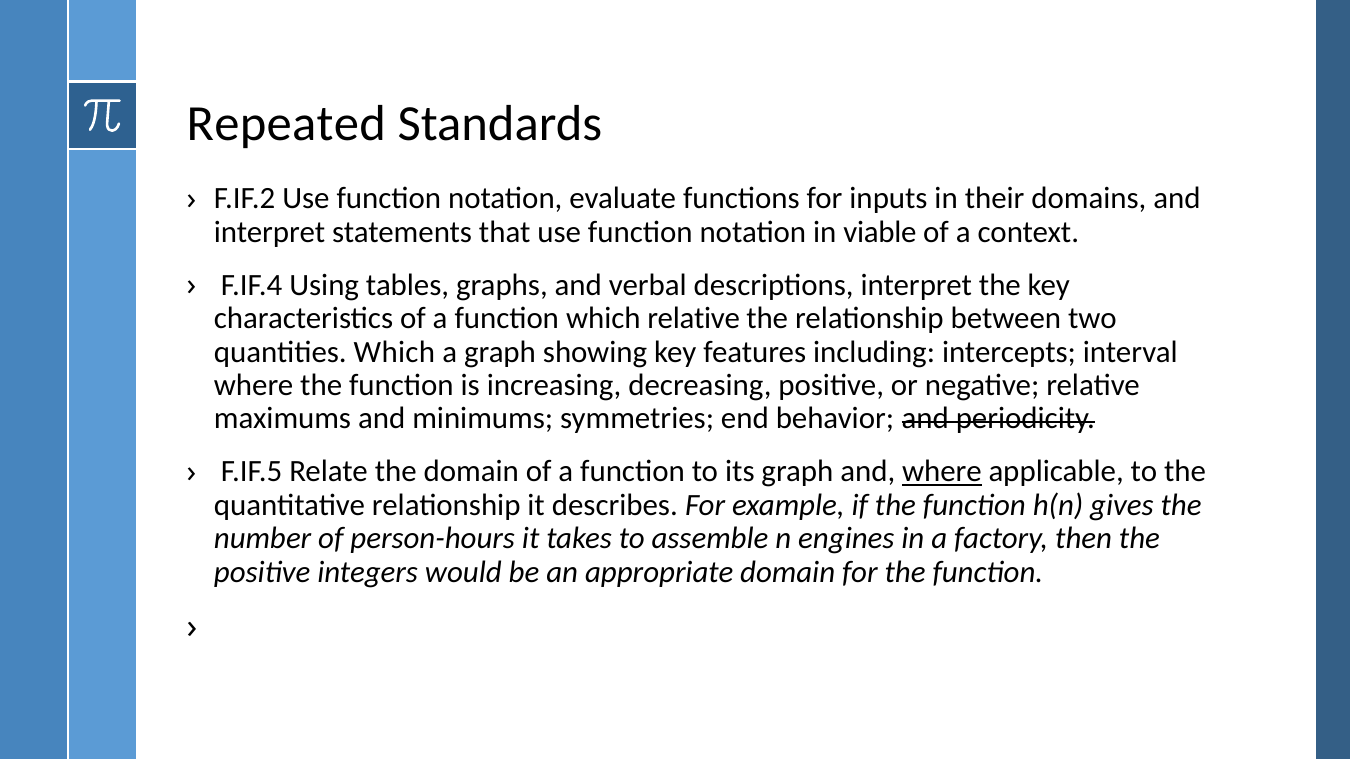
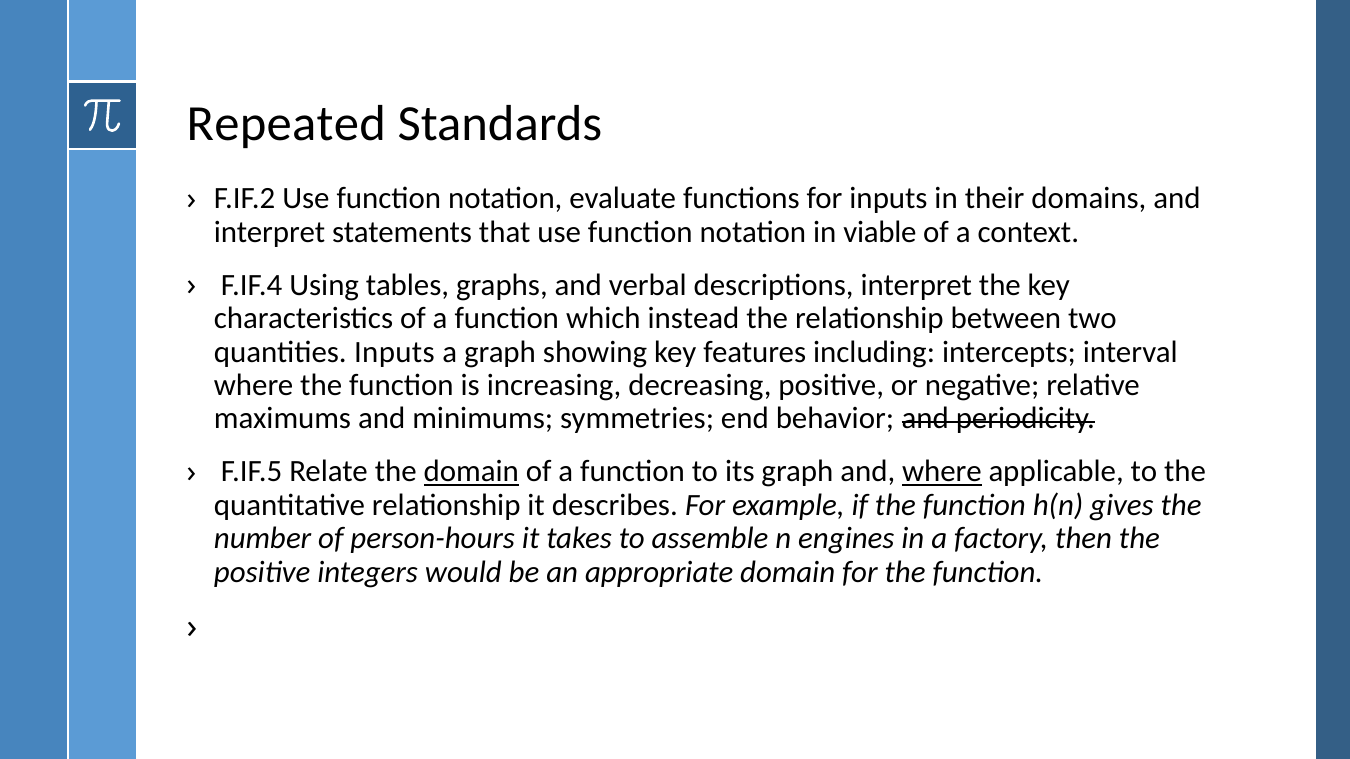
which relative: relative -> instead
quantities Which: Which -> Inputs
domain at (471, 472) underline: none -> present
